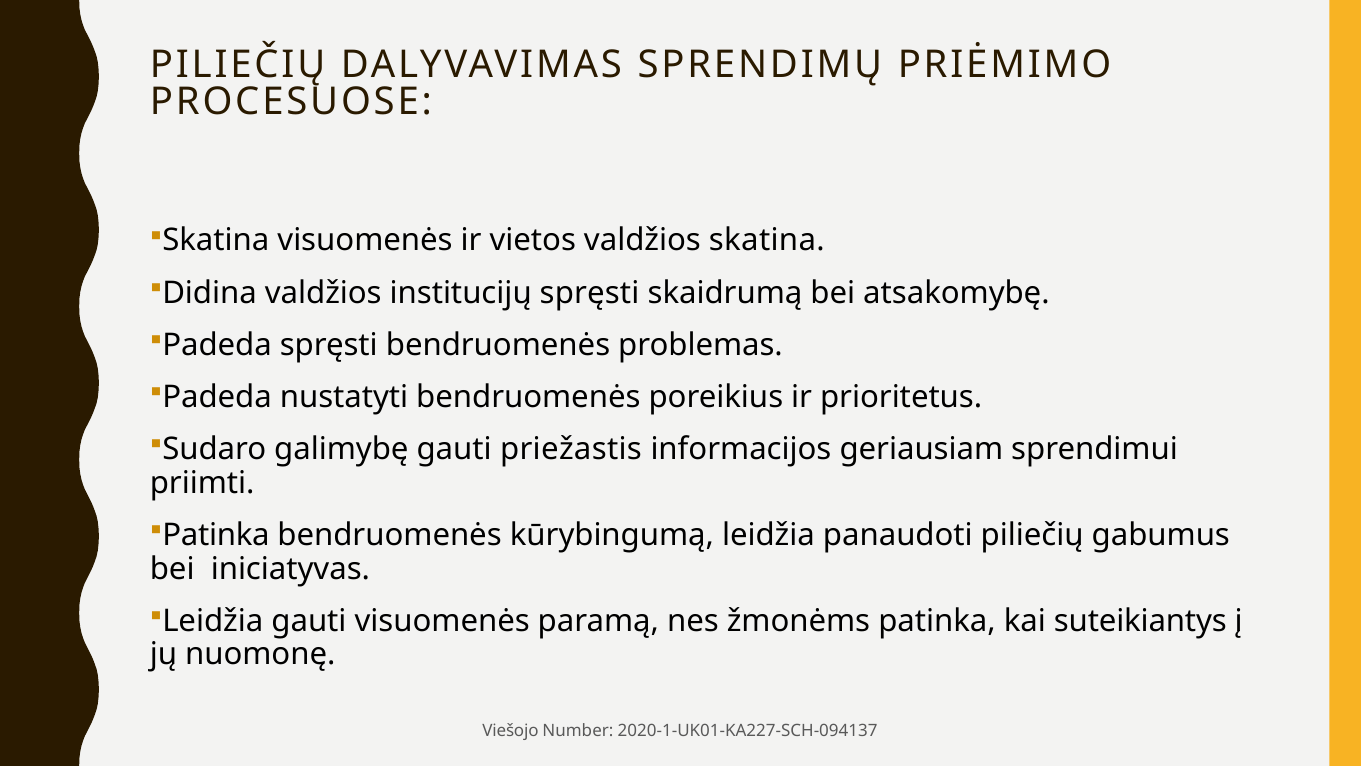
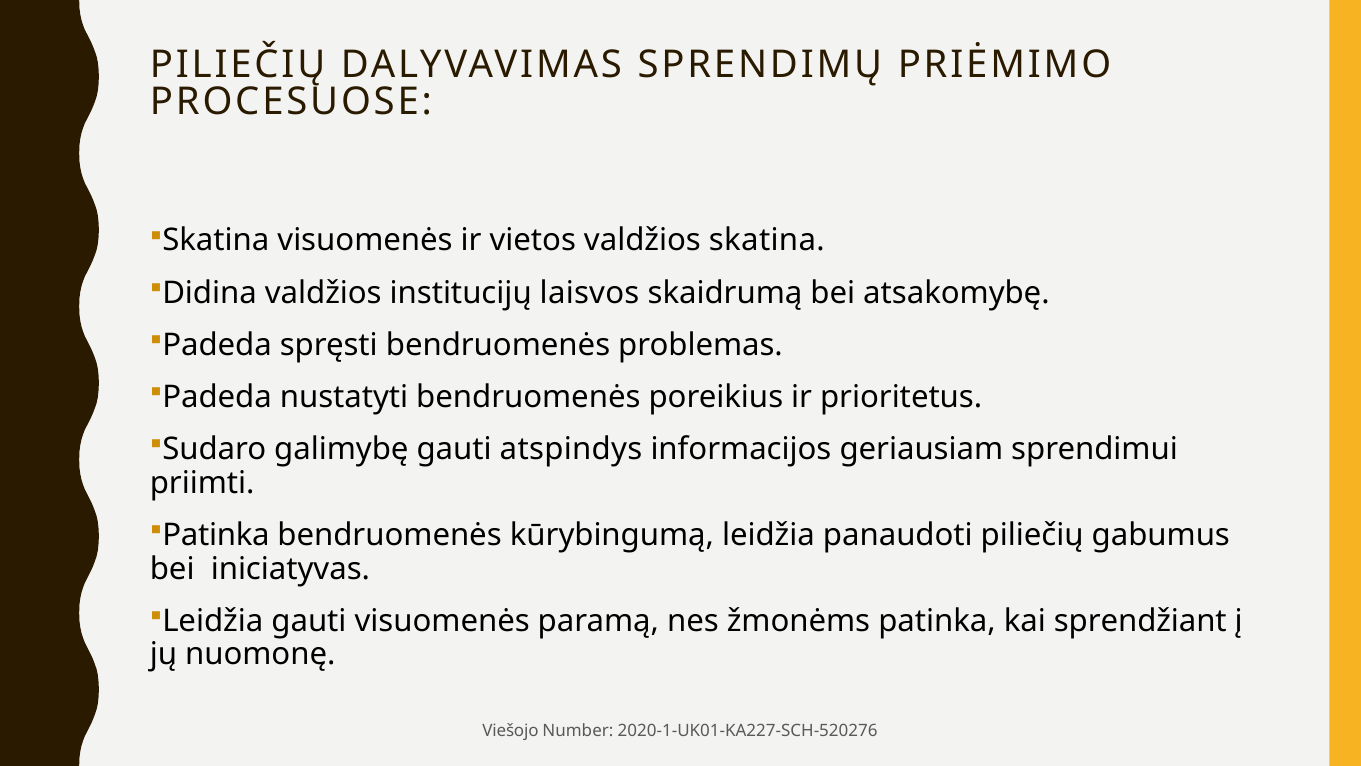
institucijų spręsti: spręsti -> laisvos
priežastis: priežastis -> atspindys
suteikiantys: suteikiantys -> sprendžiant
2020-1-UK01-KA227-SCH-094137: 2020-1-UK01-KA227-SCH-094137 -> 2020-1-UK01-KA227-SCH-520276
